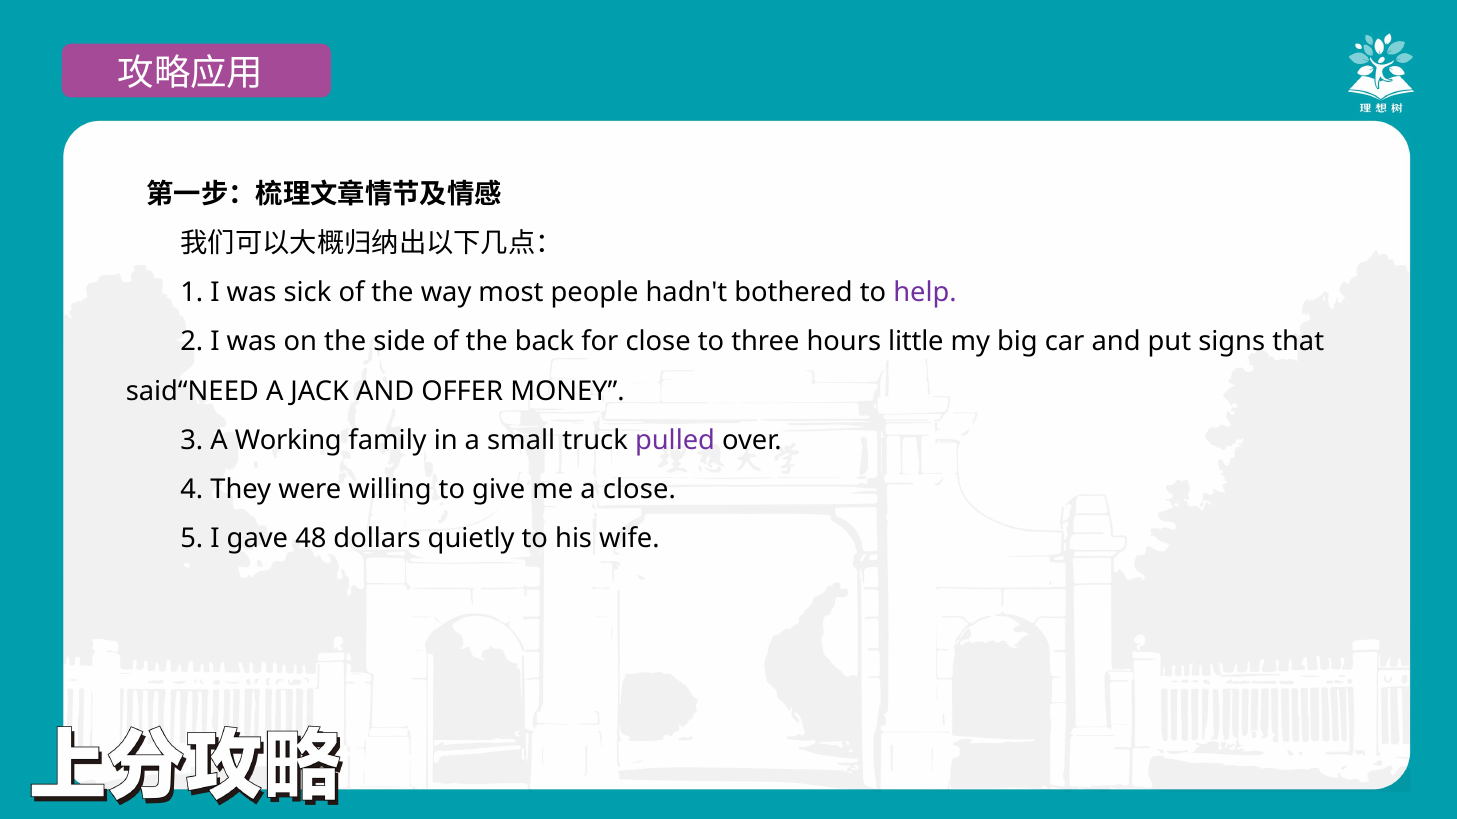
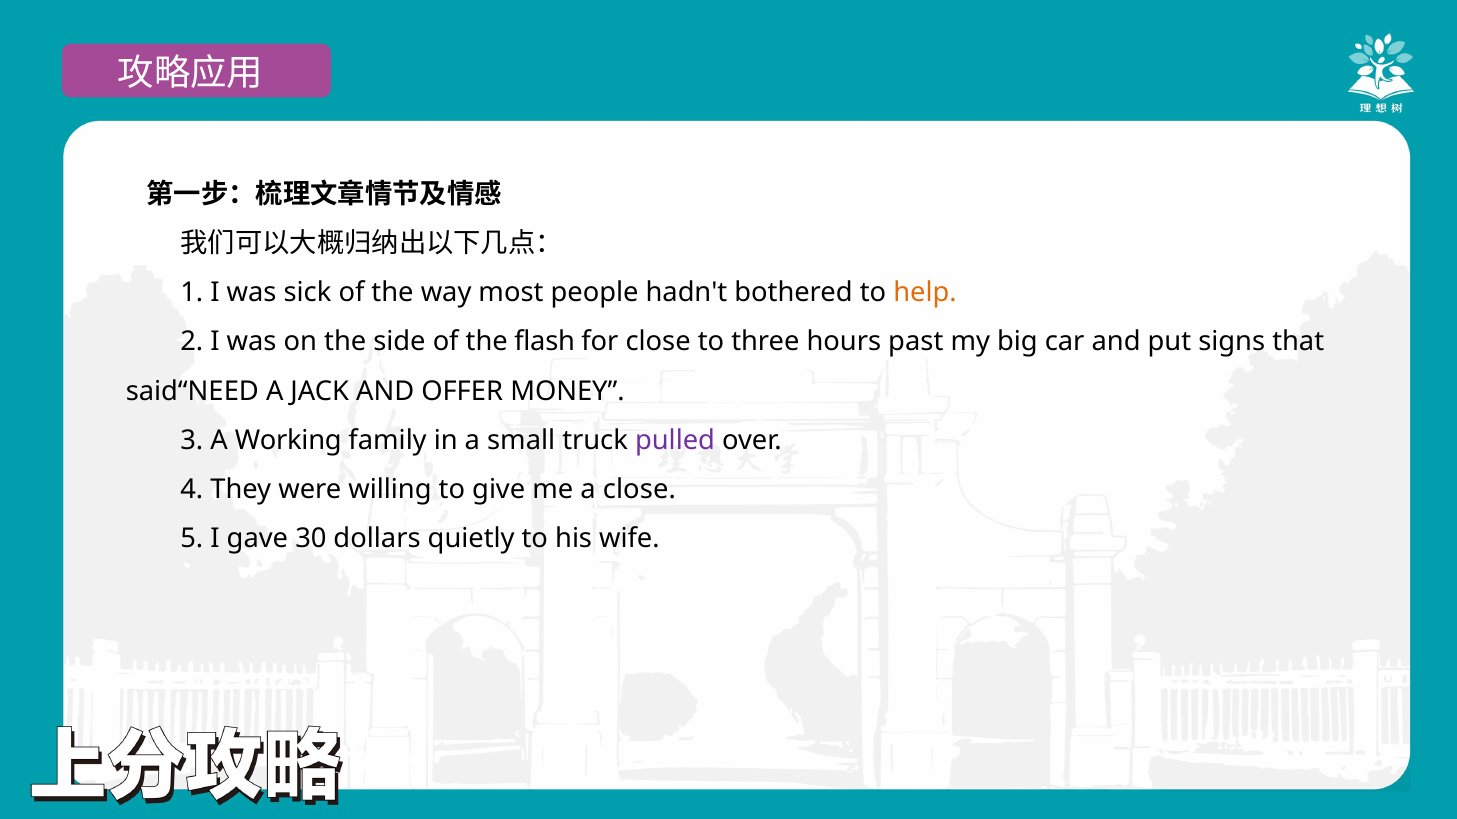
help colour: purple -> orange
back: back -> flash
little: little -> past
48: 48 -> 30
